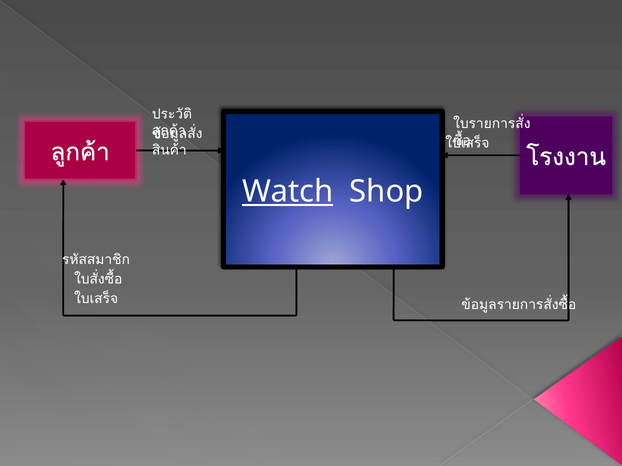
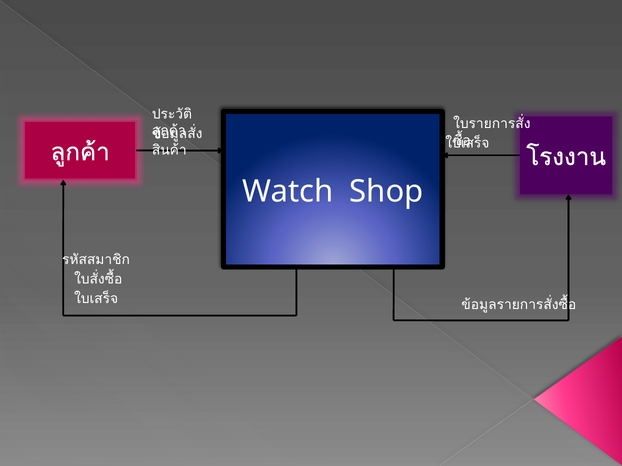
Watch underline: present -> none
